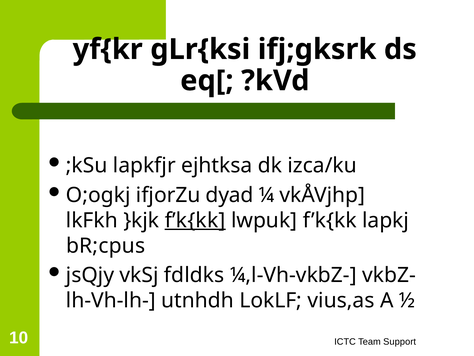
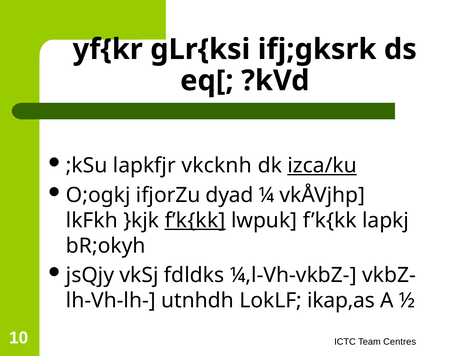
ejhtksa: ejhtksa -> vkcknh
izca/ku underline: none -> present
bR;cpus: bR;cpus -> bR;okyh
vius,as: vius,as -> ikap,as
Support: Support -> Centres
